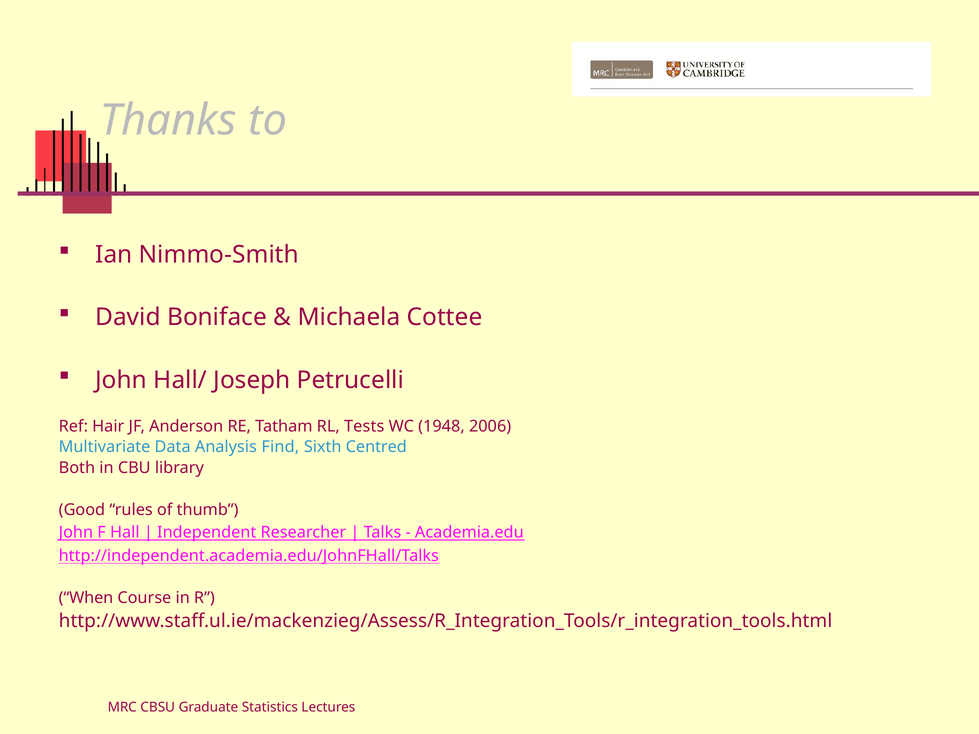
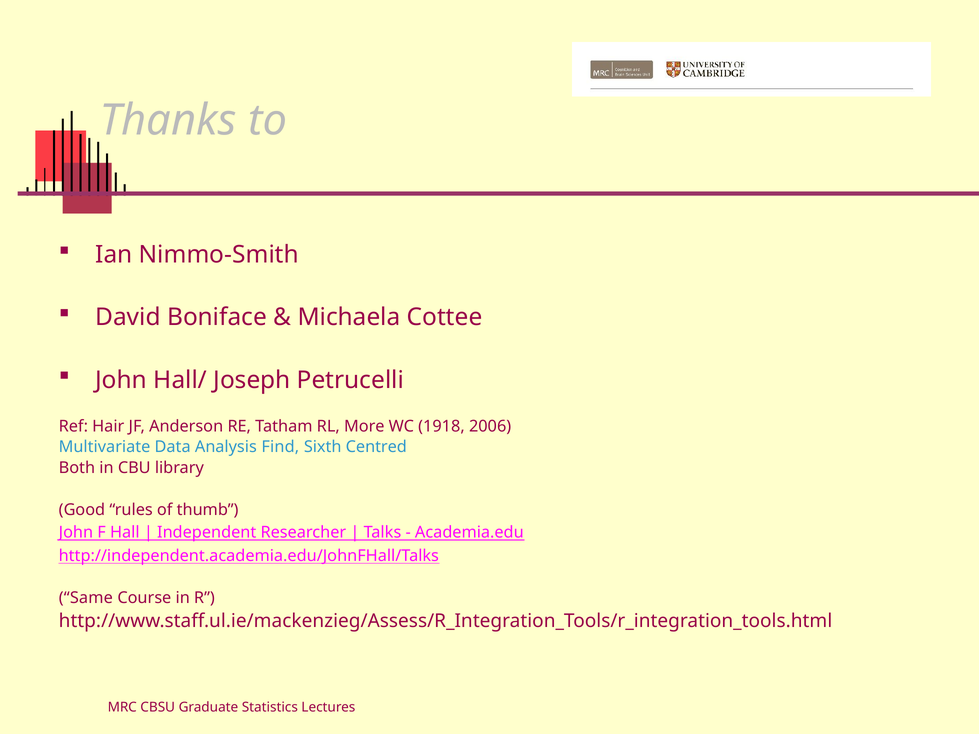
Tests: Tests -> More
1948: 1948 -> 1918
When: When -> Same
